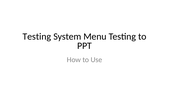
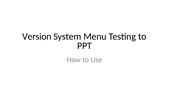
Testing at (37, 37): Testing -> Version
